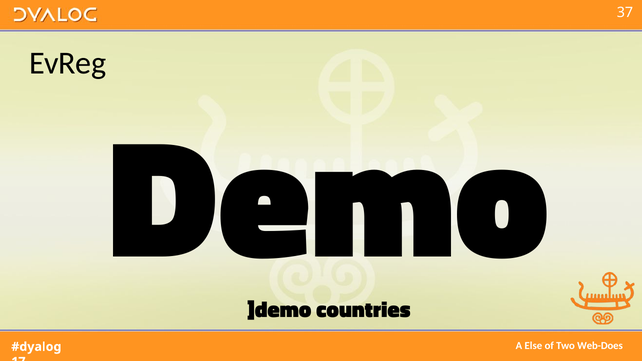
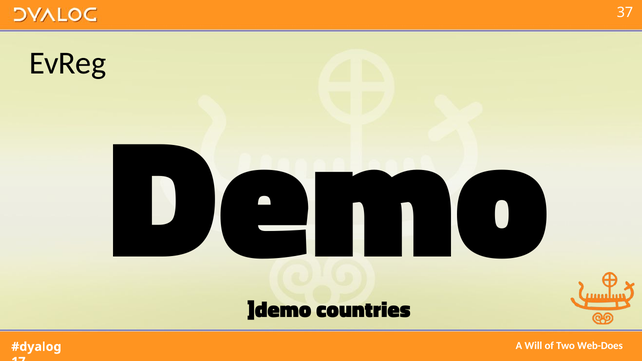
Else: Else -> Will
